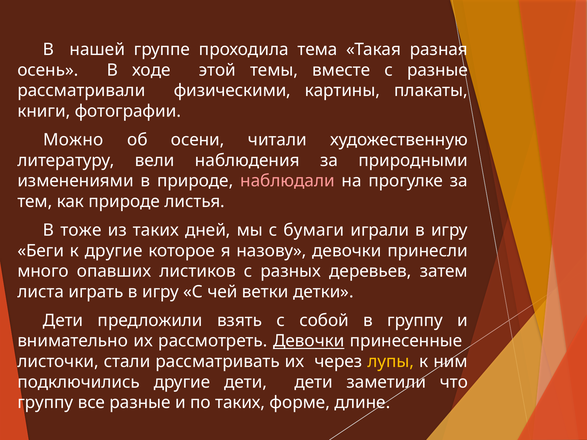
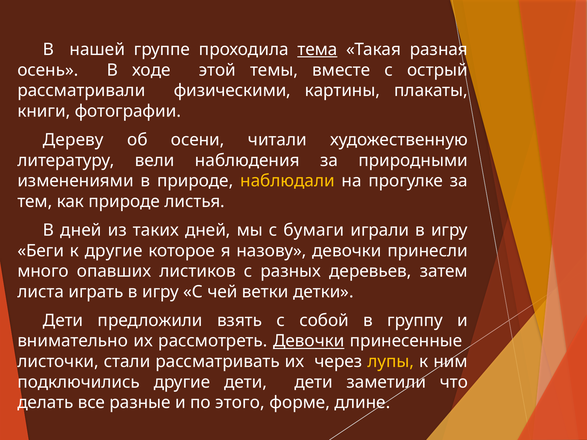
тема underline: none -> present
с разные: разные -> острый
Можно: Можно -> Дереву
наблюдали colour: pink -> yellow
В тоже: тоже -> дней
группу at (45, 403): группу -> делать
по таких: таких -> этого
